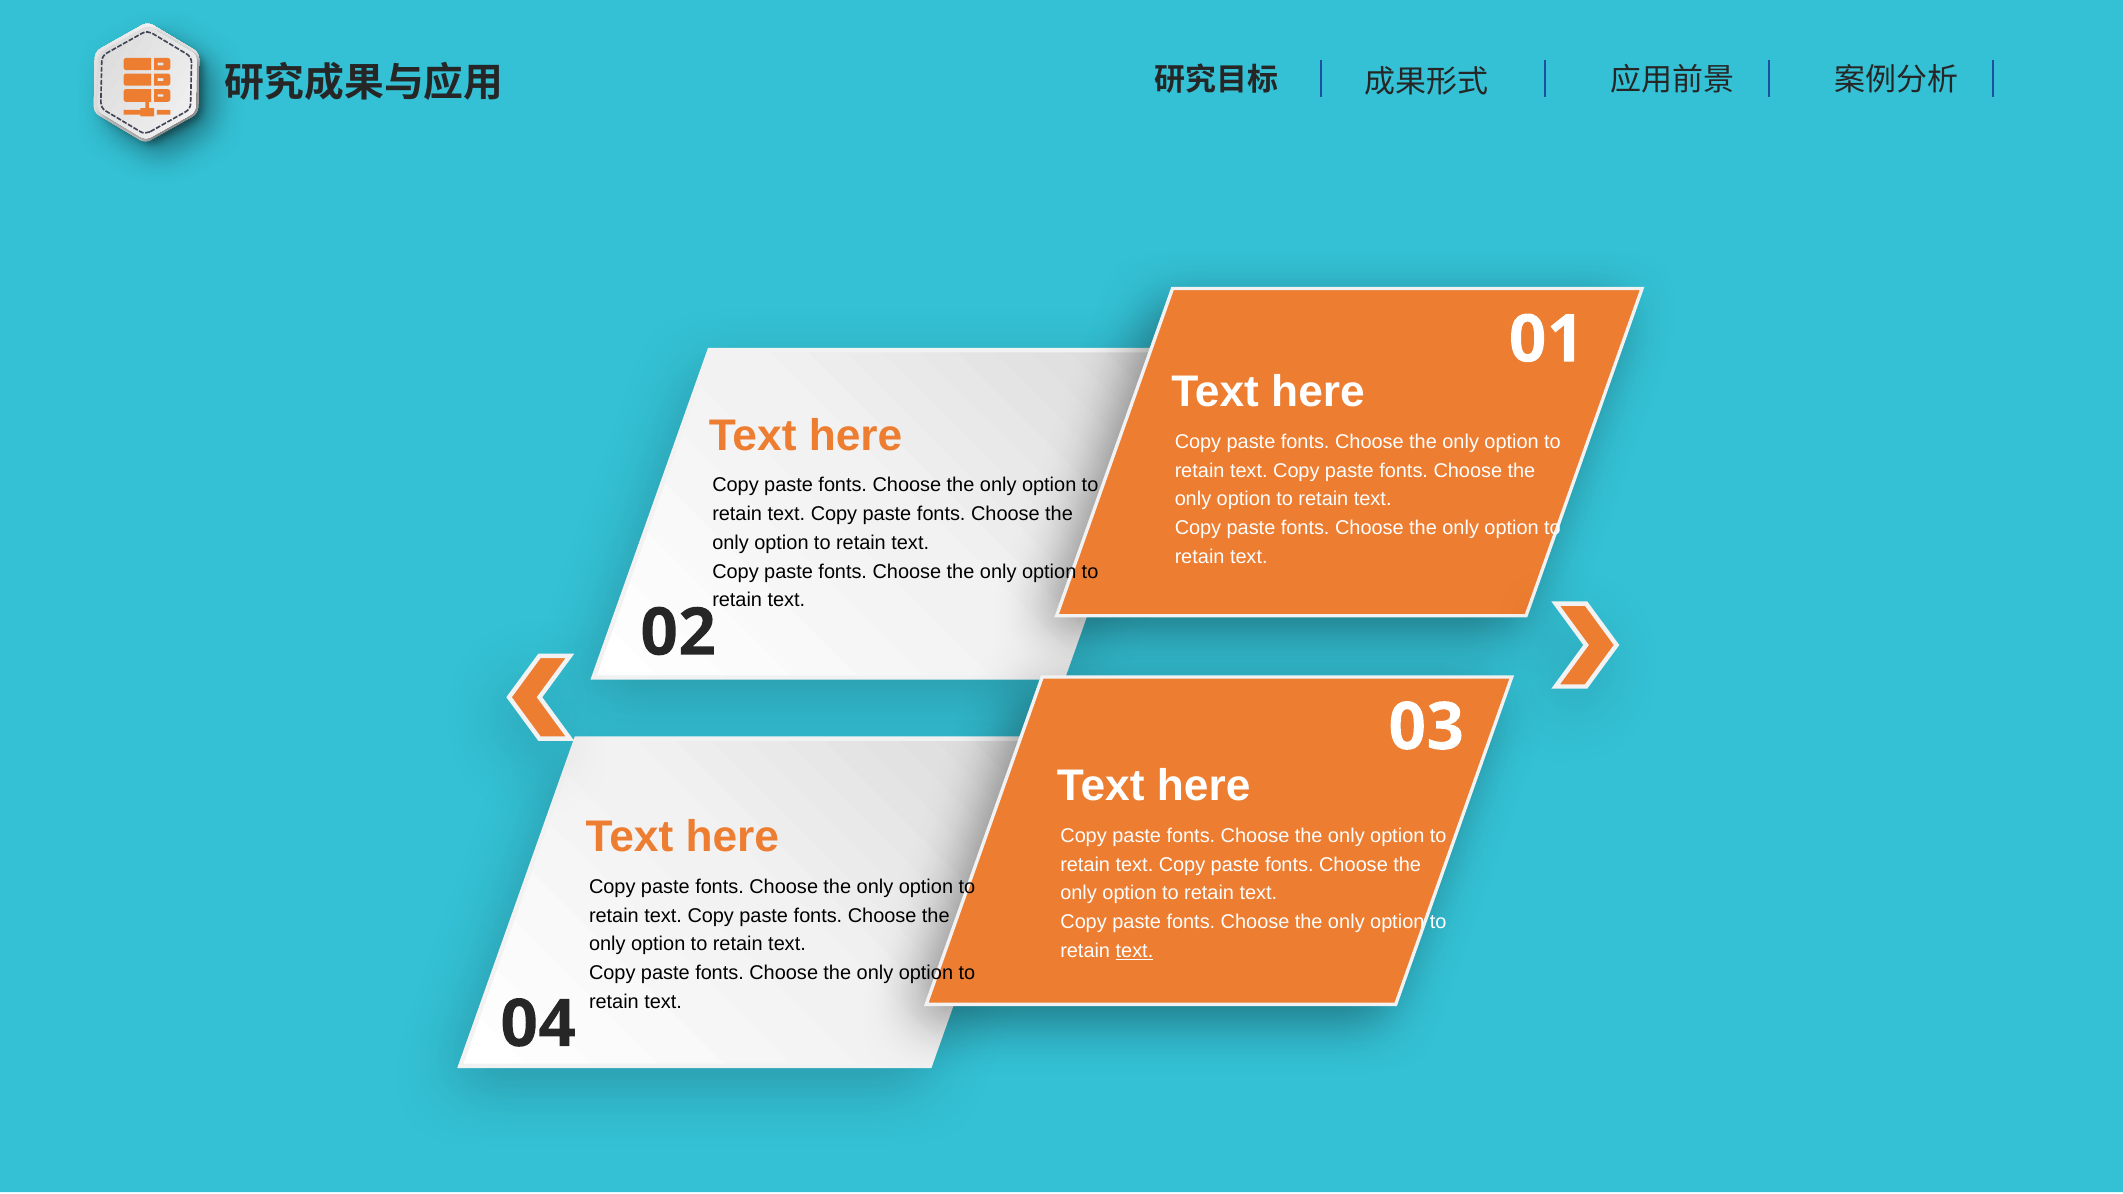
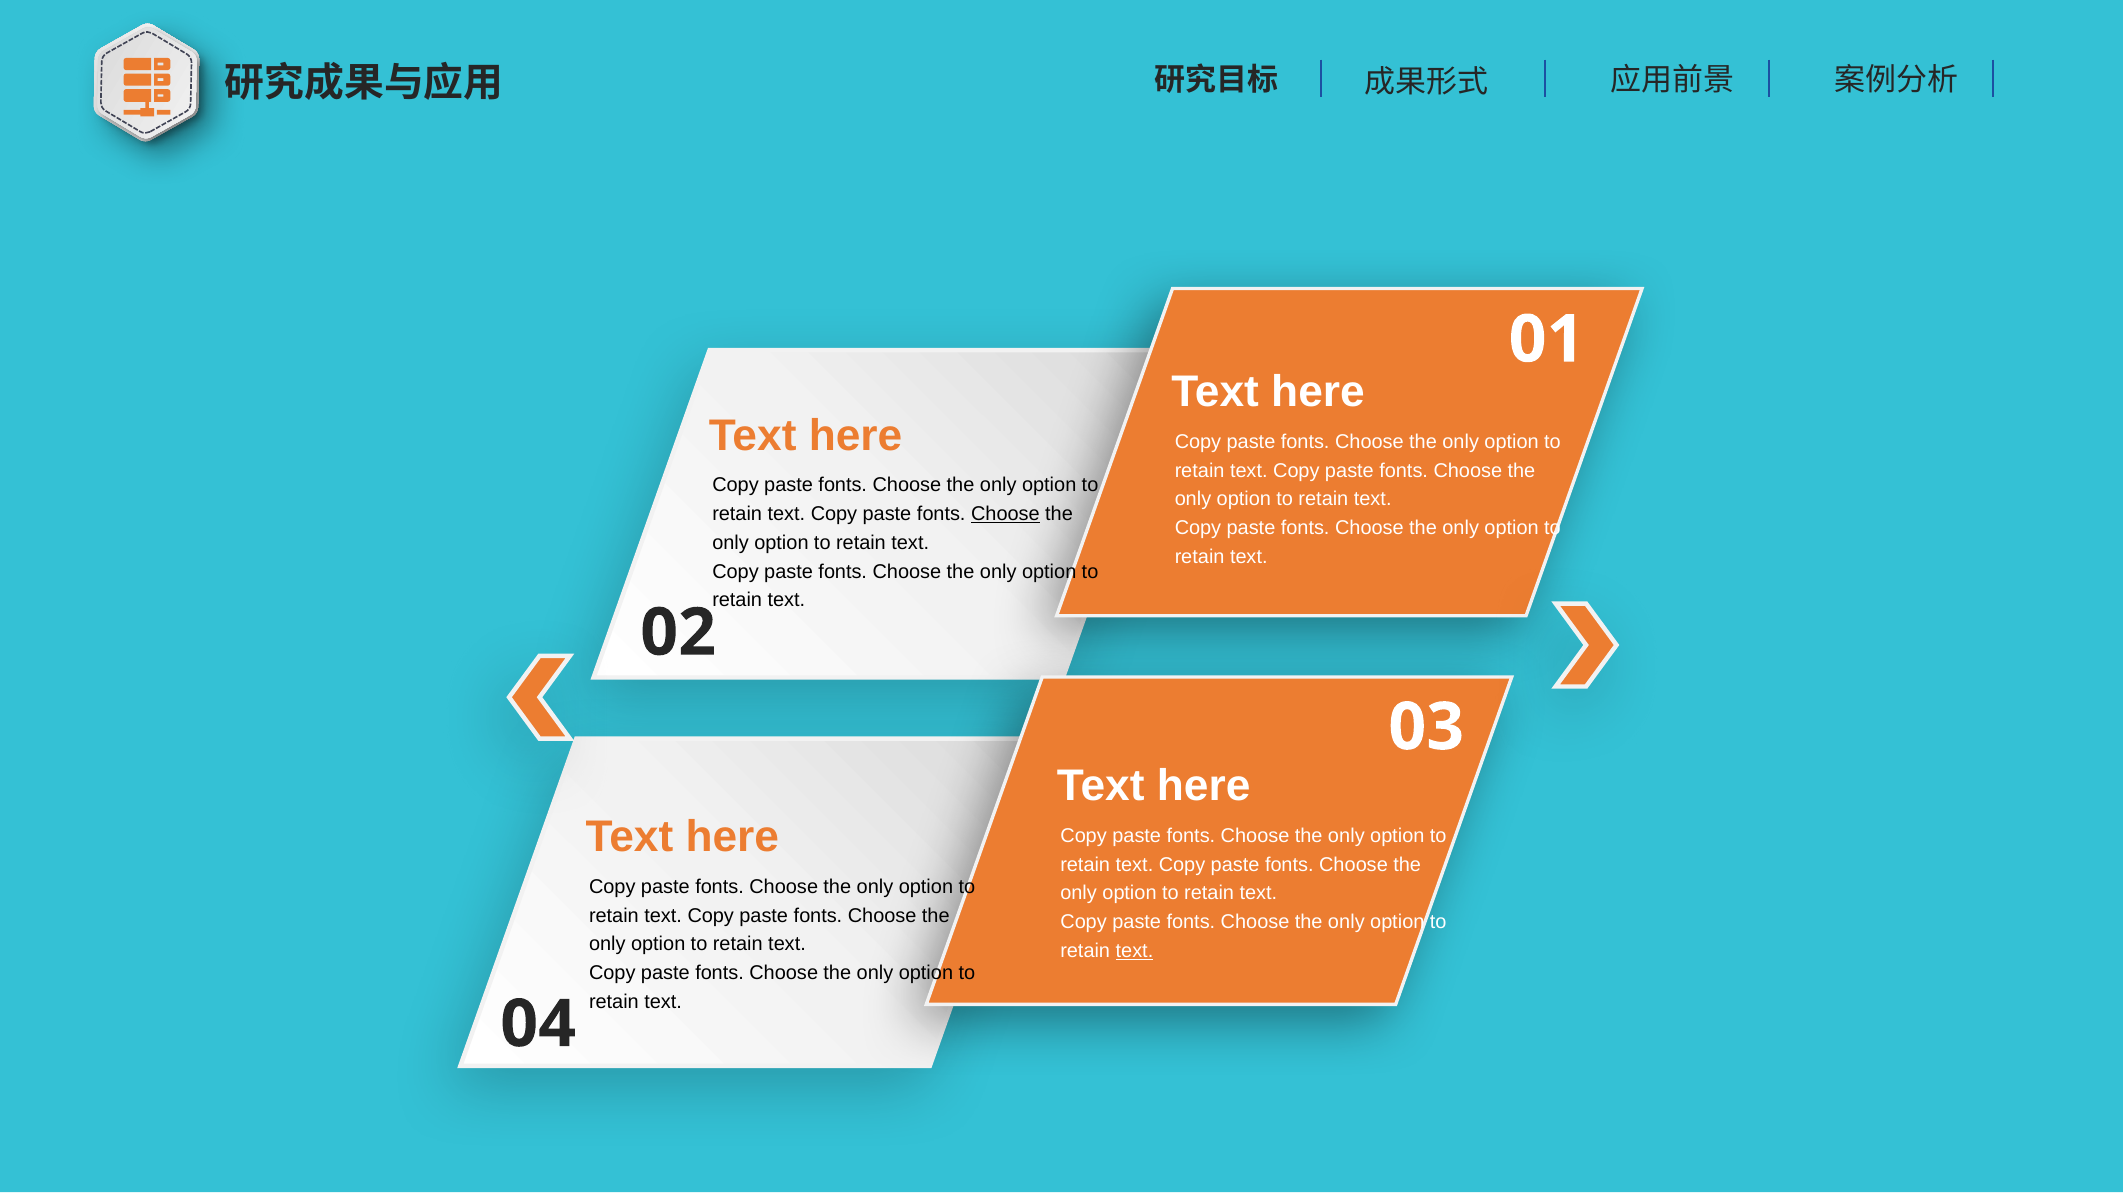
Choose at (1005, 514) underline: none -> present
